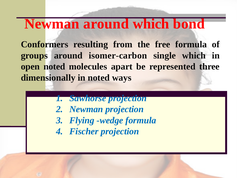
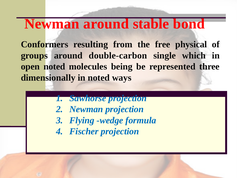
around which: which -> stable
free formula: formula -> physical
isomer-carbon: isomer-carbon -> double-carbon
apart: apart -> being
